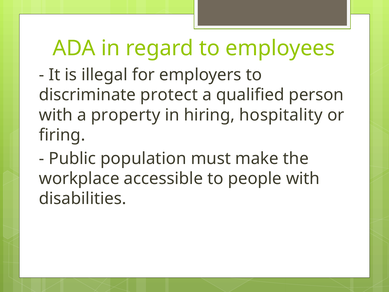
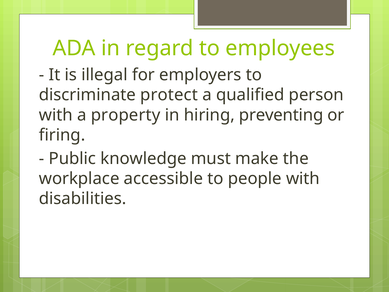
hospitality: hospitality -> preventing
population: population -> knowledge
